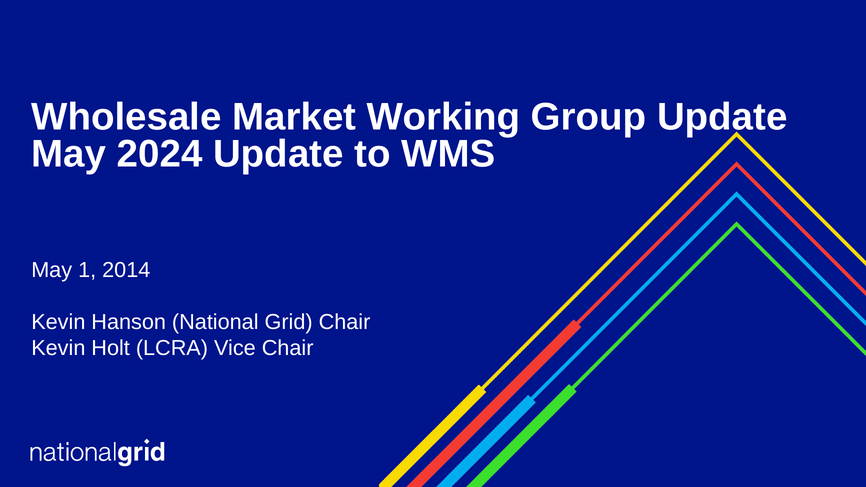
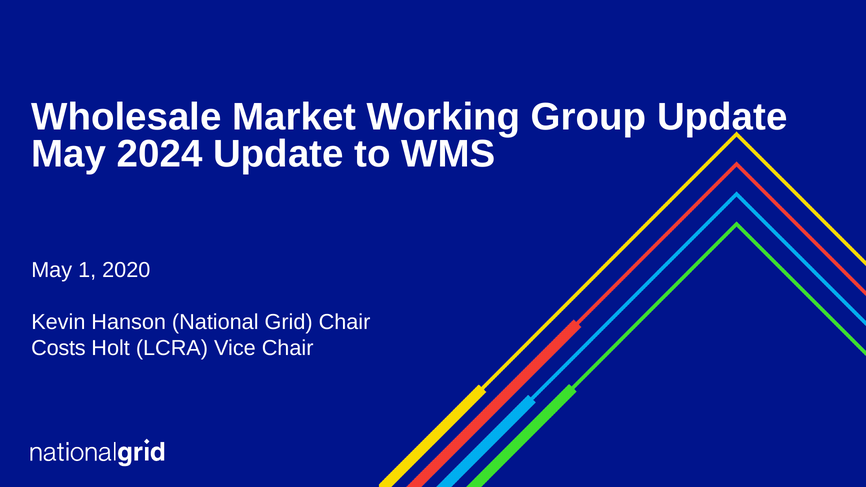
2014: 2014 -> 2020
Kevin at (58, 348): Kevin -> Costs
